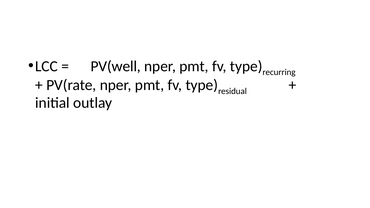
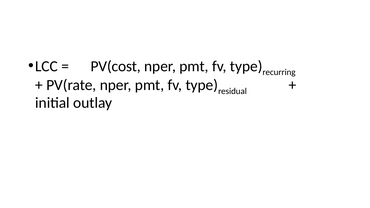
PV(well: PV(well -> PV(cost
